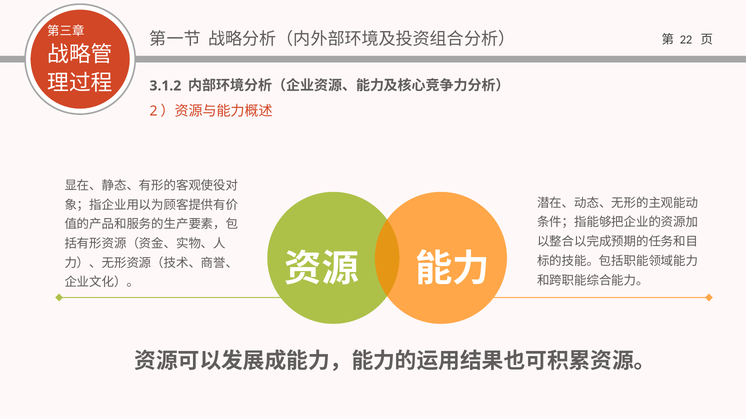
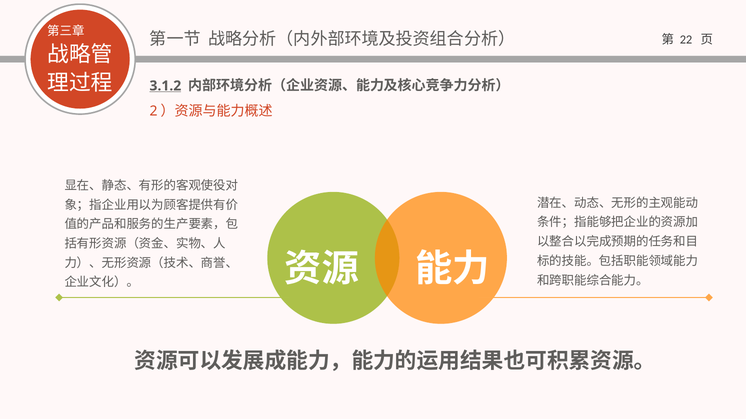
3.1.2 underline: none -> present
